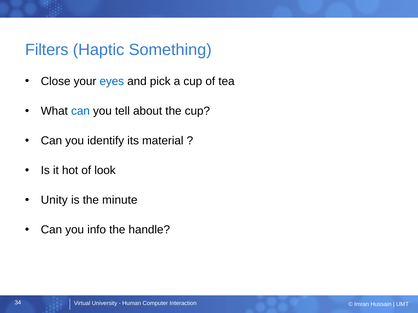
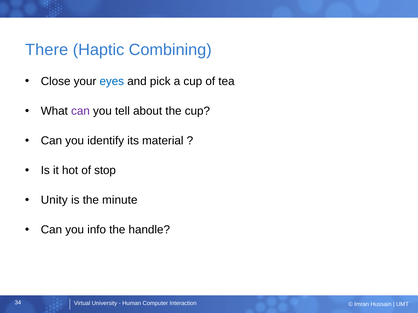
Filters: Filters -> There
Something: Something -> Combining
can at (80, 111) colour: blue -> purple
look: look -> stop
